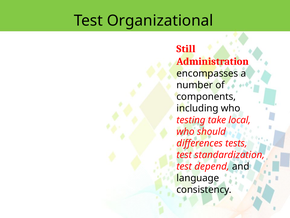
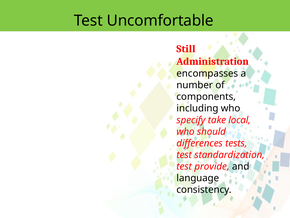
Organizational: Organizational -> Uncomfortable
testing: testing -> specify
depend: depend -> provide
